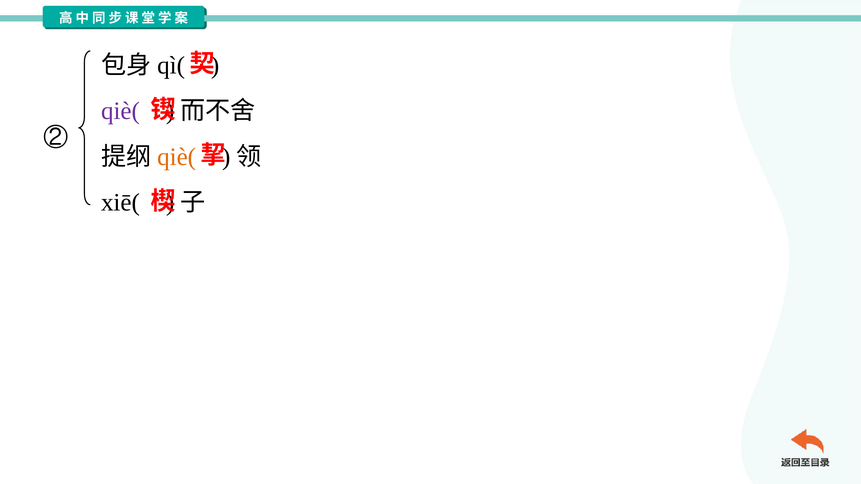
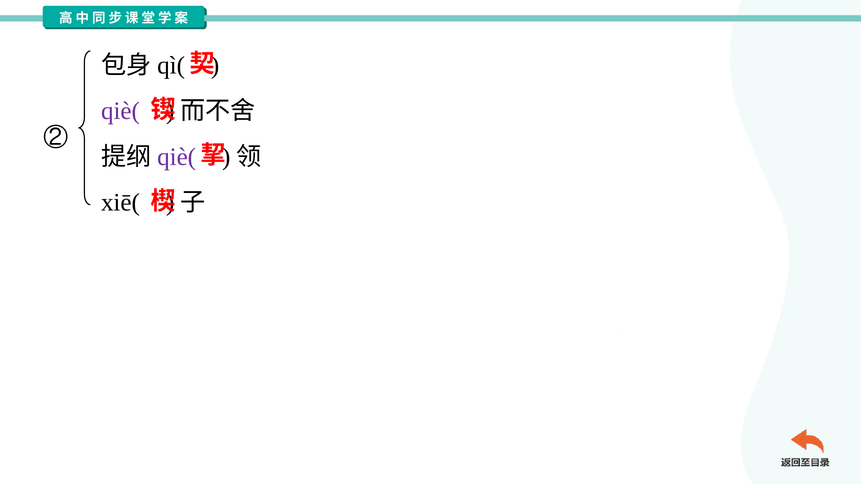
qiè( at (177, 157) colour: orange -> purple
